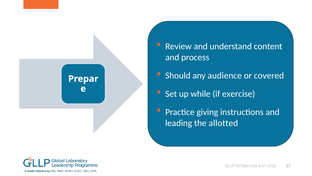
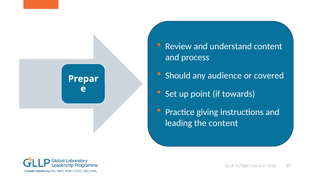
while: while -> point
exercise: exercise -> towards
the allotted: allotted -> content
